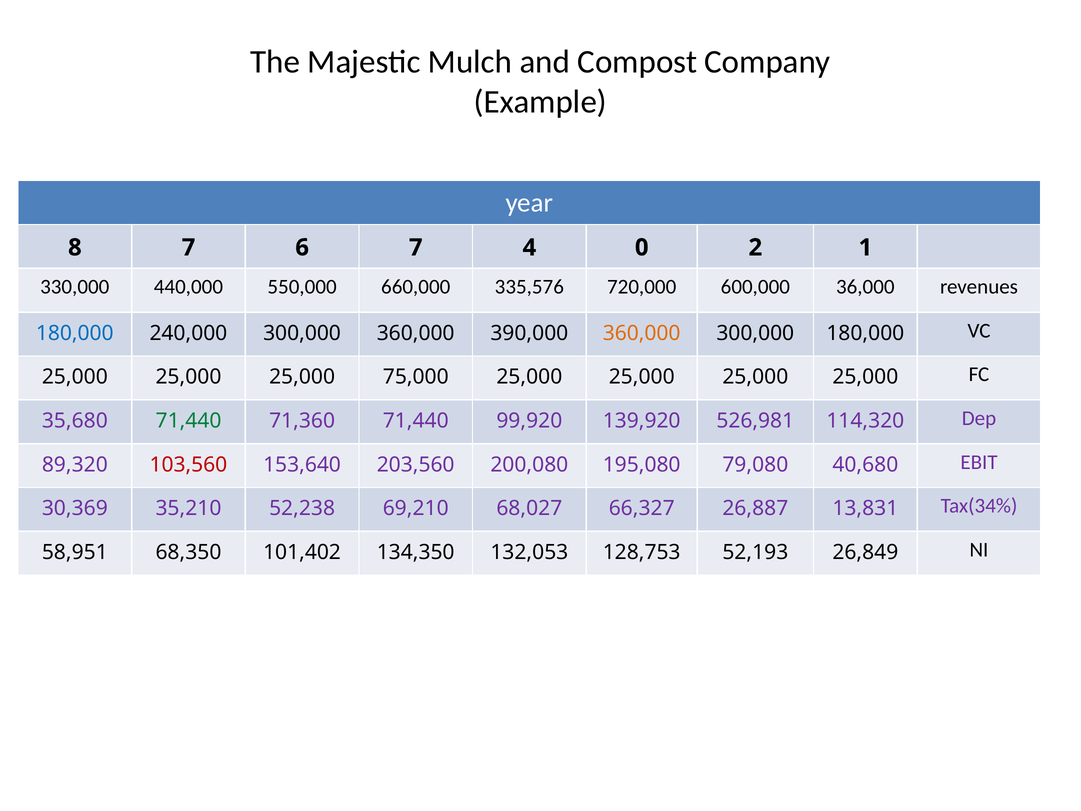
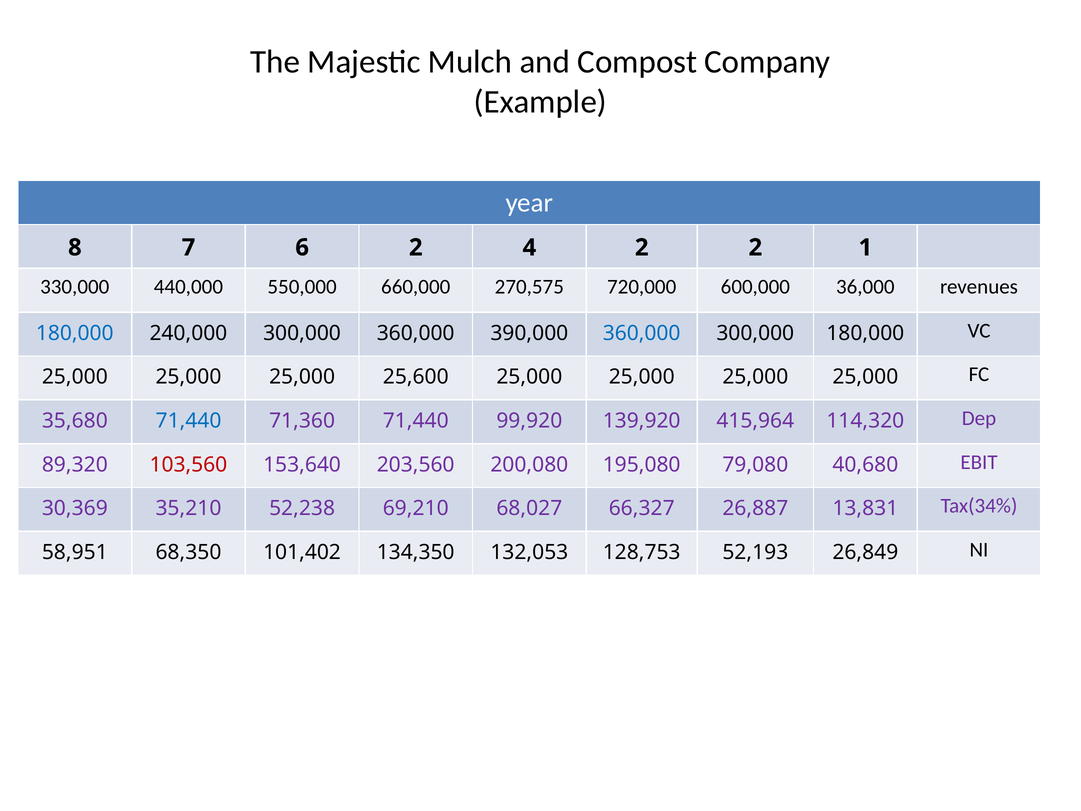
6 7: 7 -> 2
4 0: 0 -> 2
335,576: 335,576 -> 270,575
360,000 at (642, 333) colour: orange -> blue
75,000: 75,000 -> 25,600
71,440 at (189, 421) colour: green -> blue
526,981: 526,981 -> 415,964
